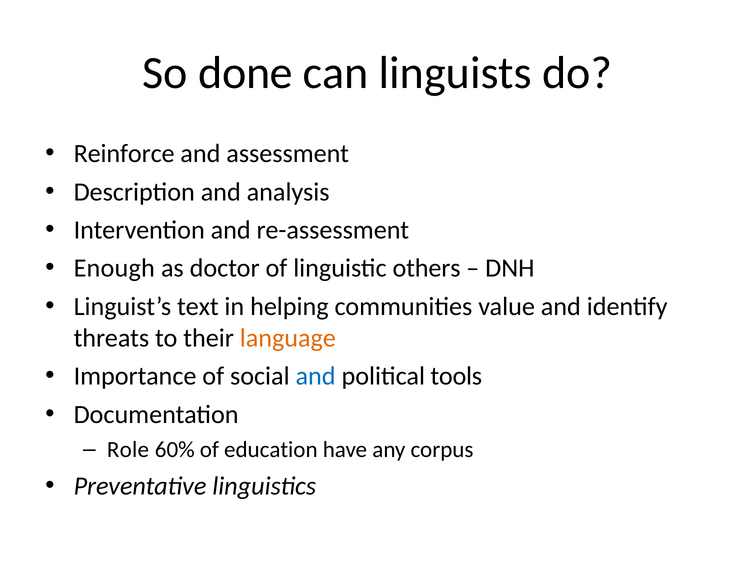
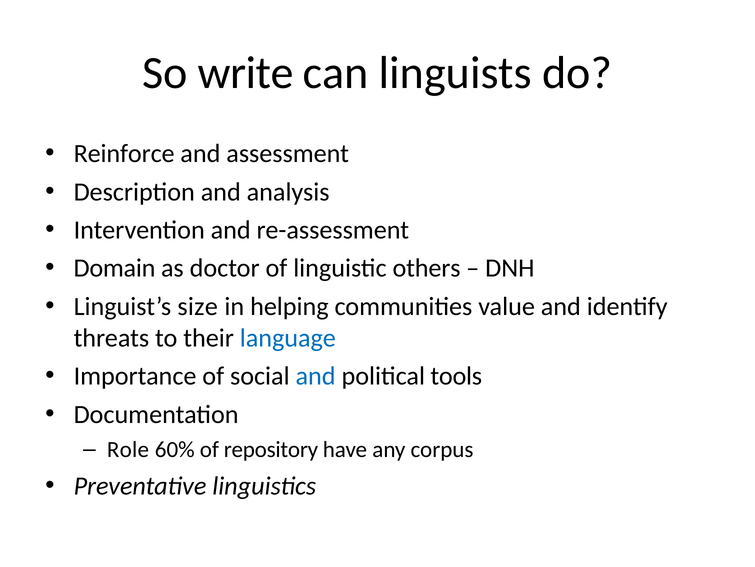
done: done -> write
Enough: Enough -> Domain
text: text -> size
language colour: orange -> blue
education: education -> repository
